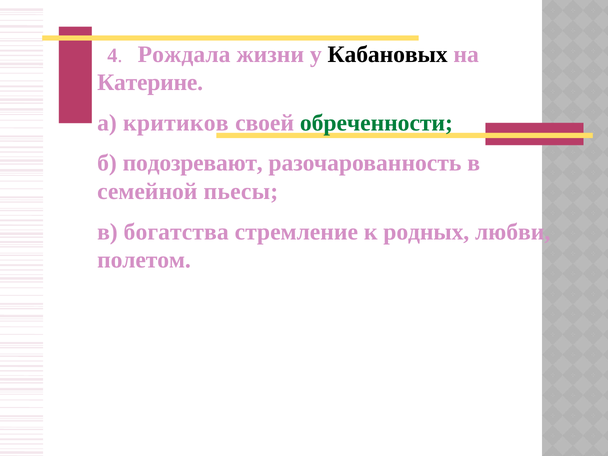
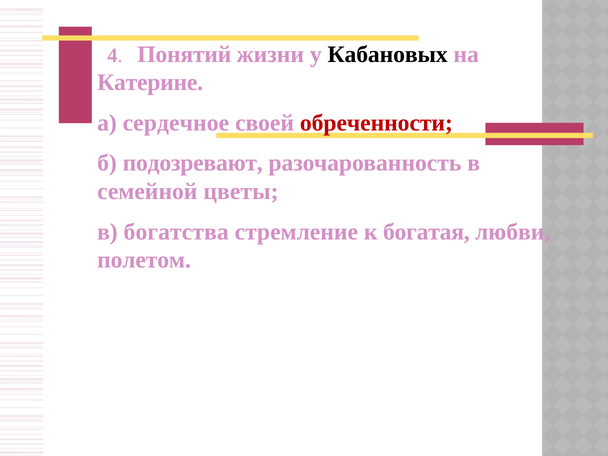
Рождала: Рождала -> Понятий
критиков: критиков -> сердечное
обреченности colour: green -> red
пьесы: пьесы -> цветы
родных: родных -> богатая
